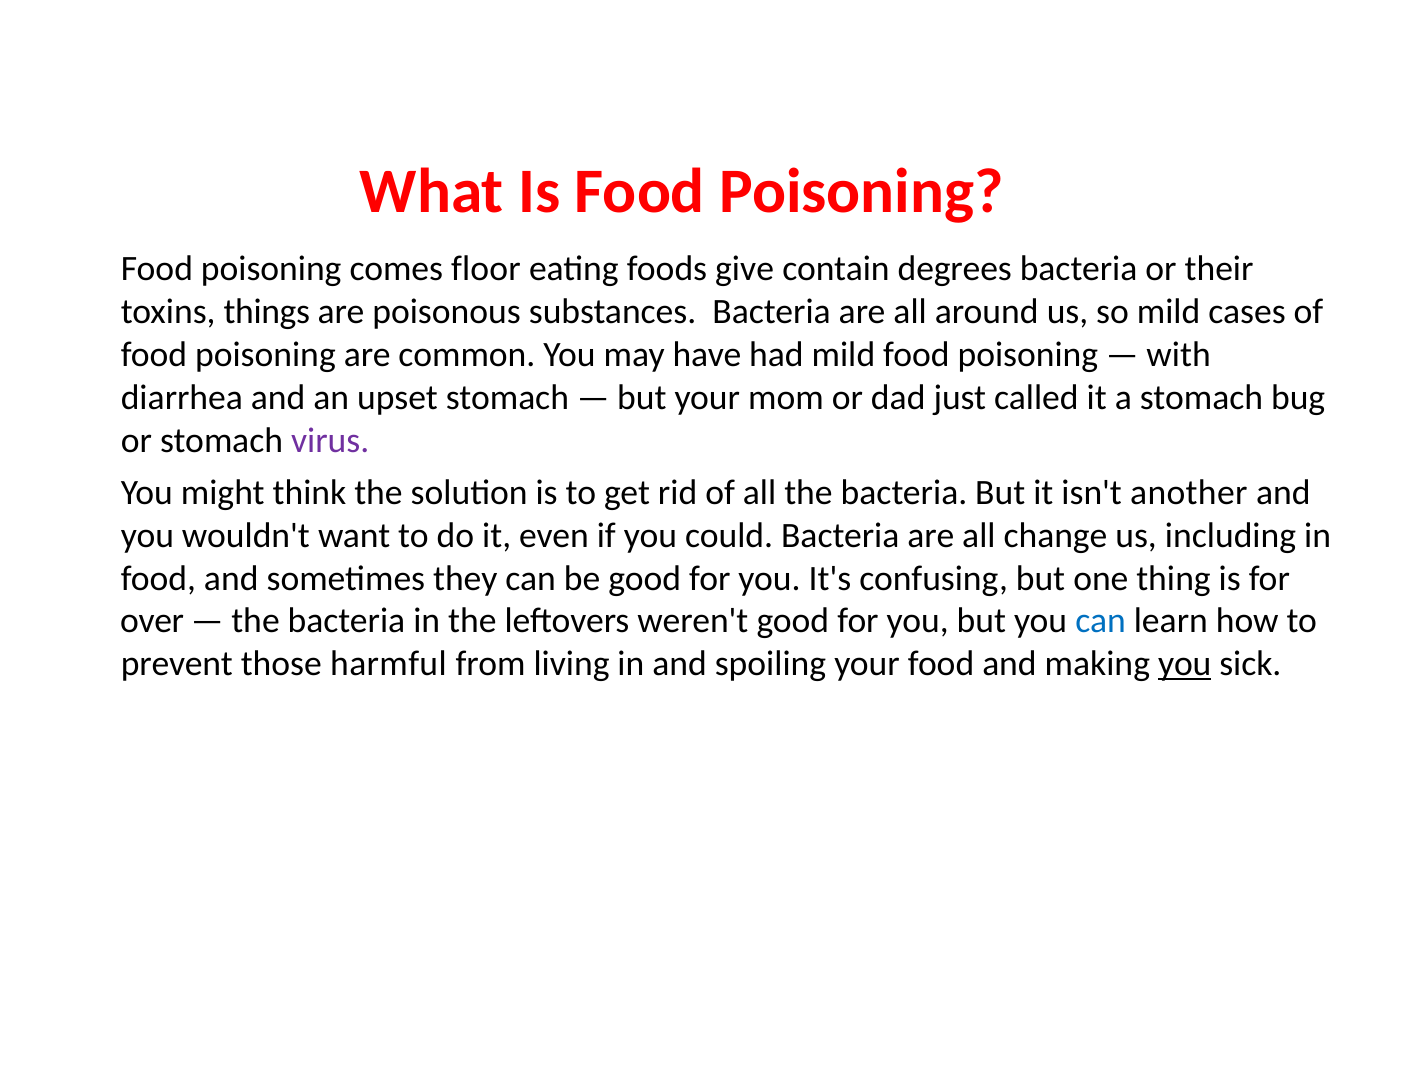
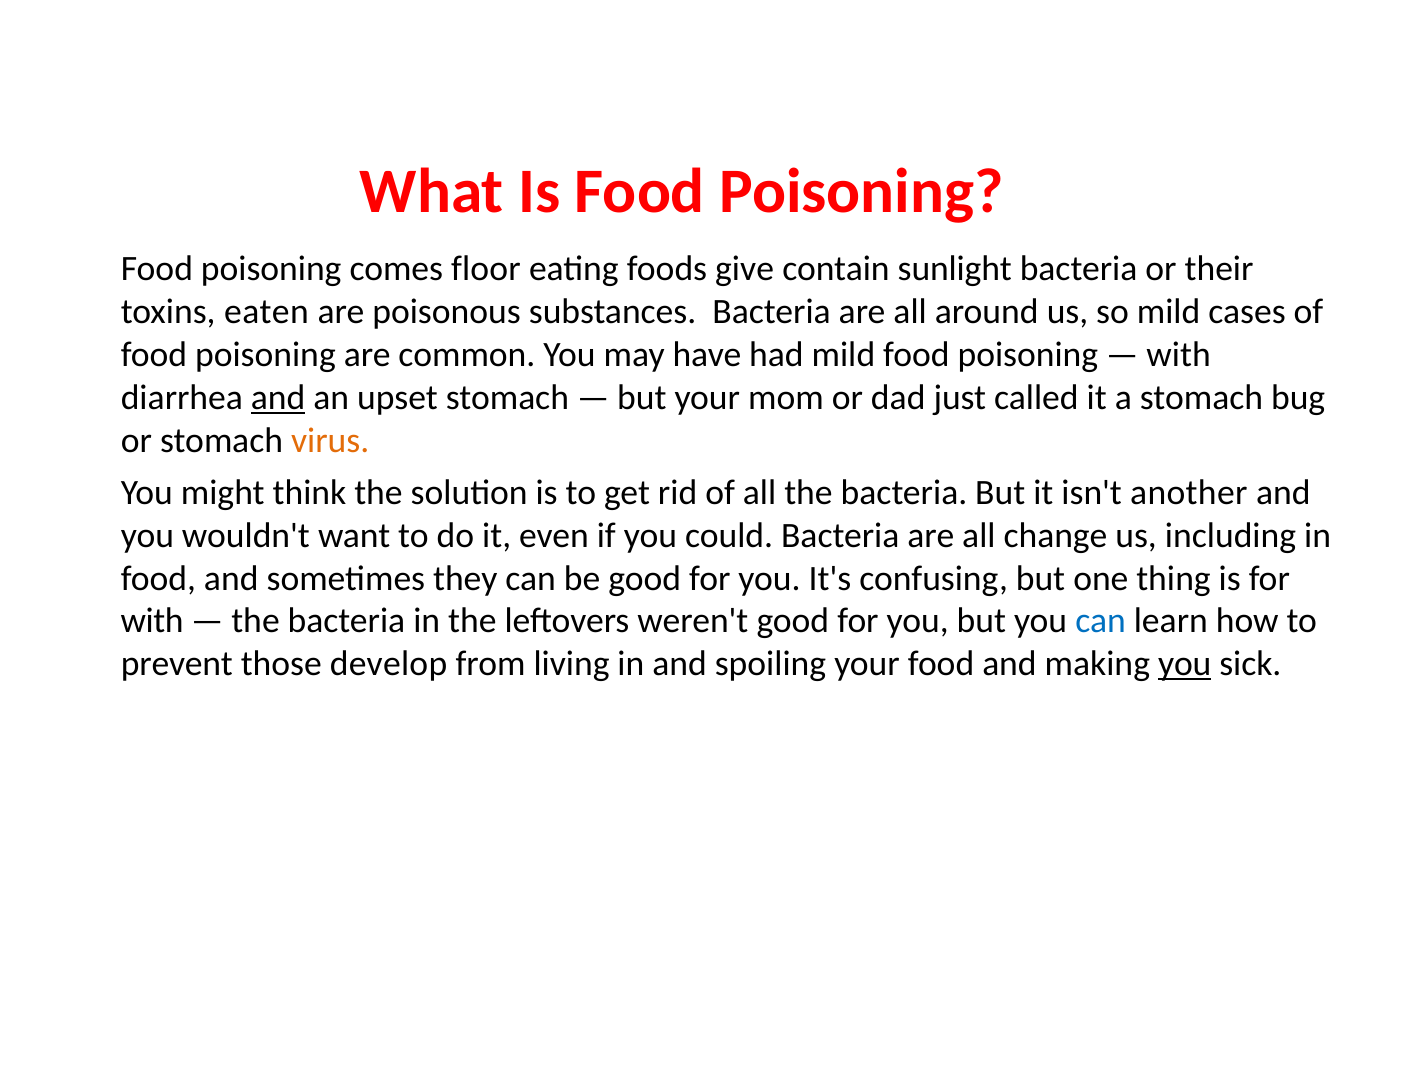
degrees: degrees -> sunlight
things: things -> eaten
and at (278, 397) underline: none -> present
virus colour: purple -> orange
over at (152, 621): over -> with
harmful: harmful -> develop
